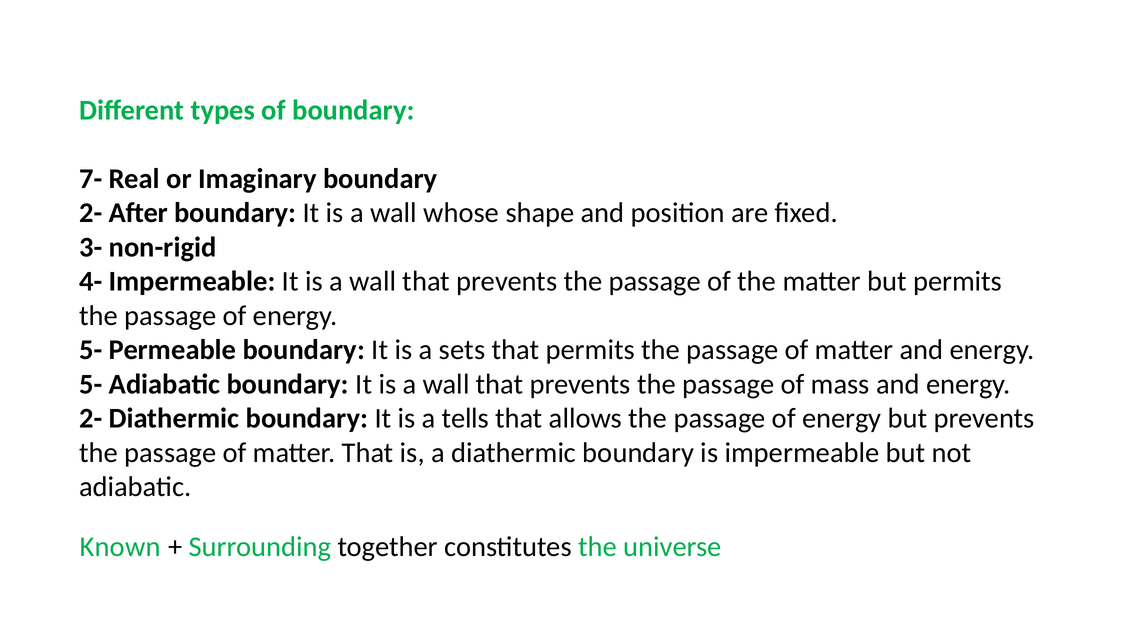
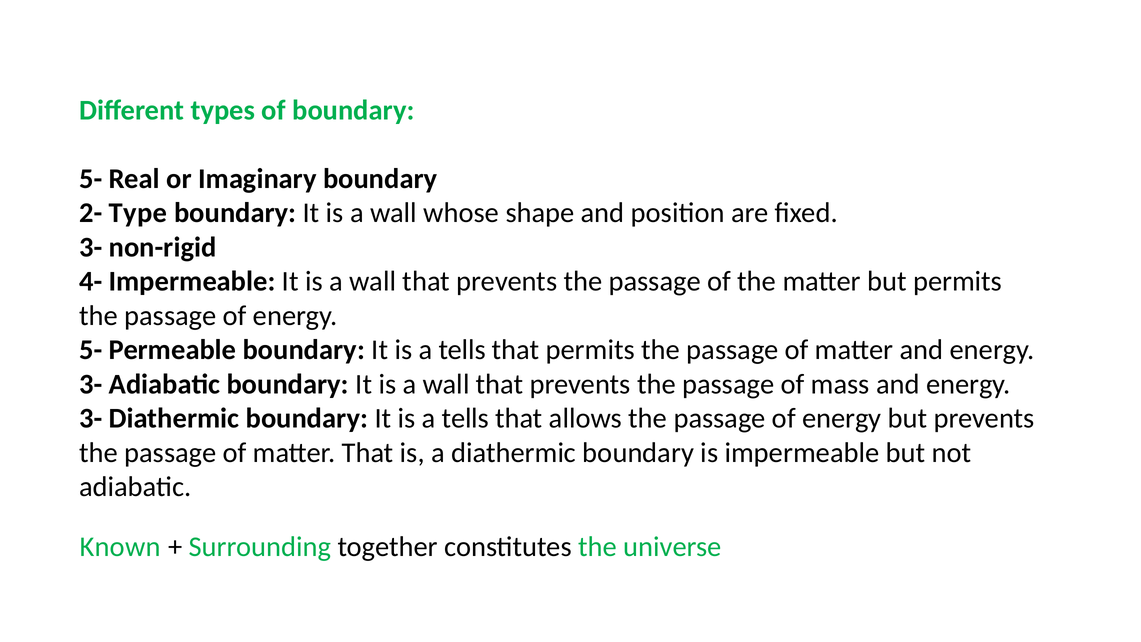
7- at (91, 179): 7- -> 5-
After: After -> Type
sets at (462, 350): sets -> tells
5- at (91, 384): 5- -> 3-
2- at (91, 418): 2- -> 3-
